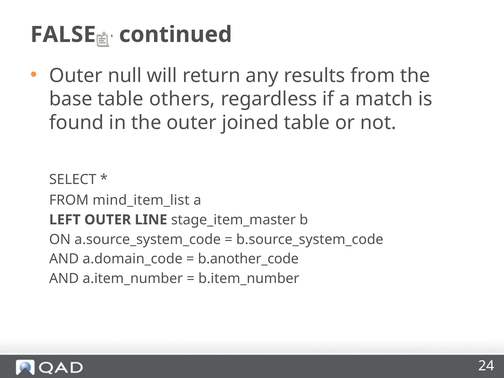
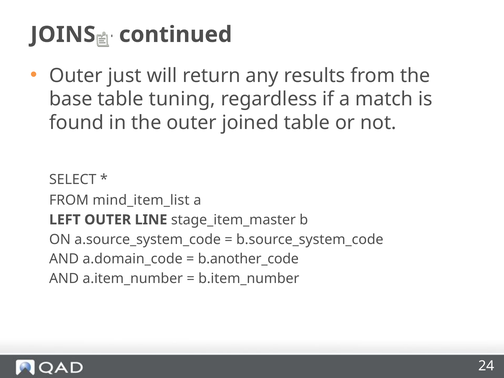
FALSE: FALSE -> JOINS
null: null -> just
others: others -> tuning
